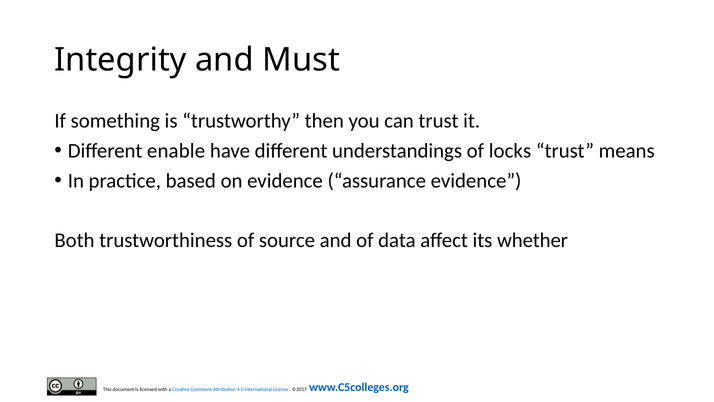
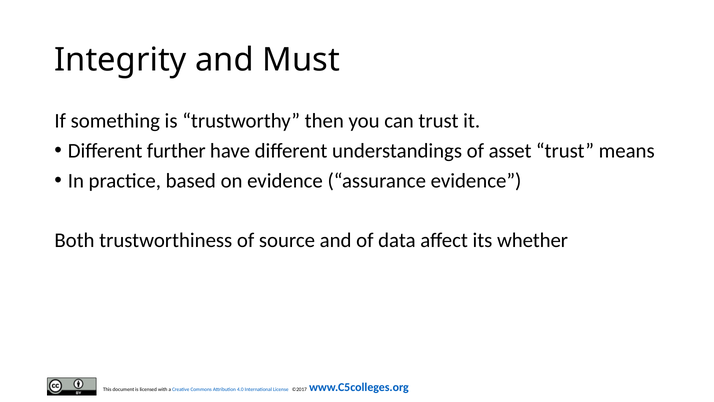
enable: enable -> further
locks: locks -> asset
